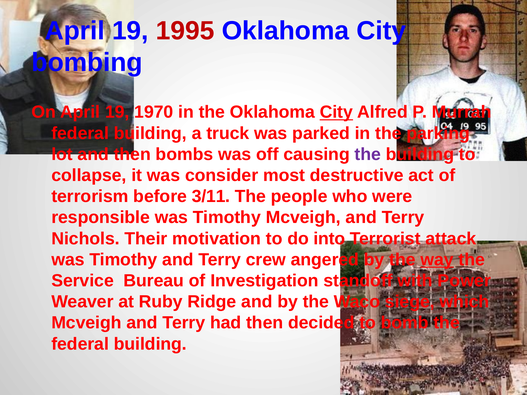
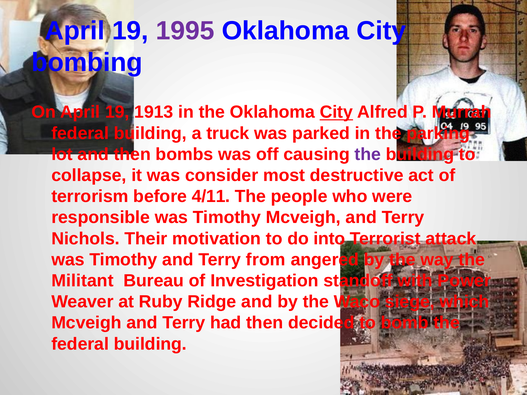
1995 colour: red -> purple
1970: 1970 -> 1913
3/11: 3/11 -> 4/11
crew: crew -> from
way underline: present -> none
Service: Service -> Militant
